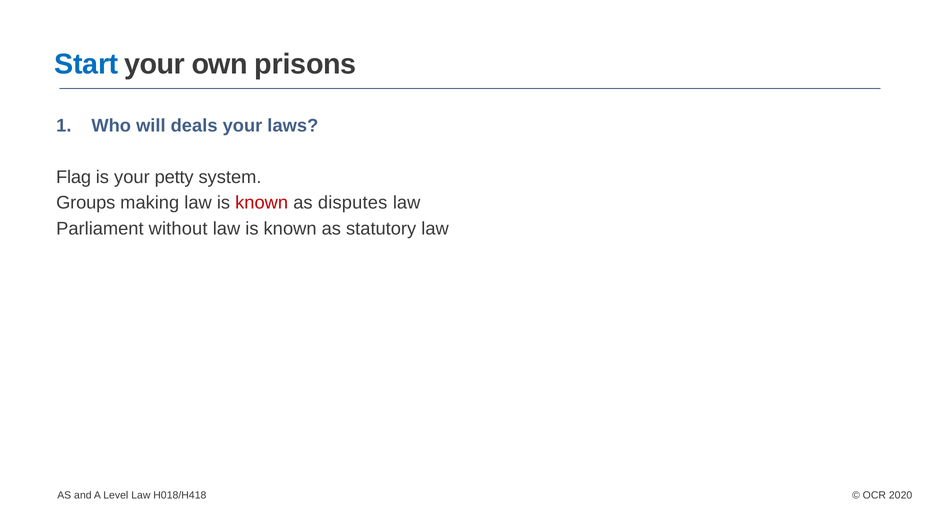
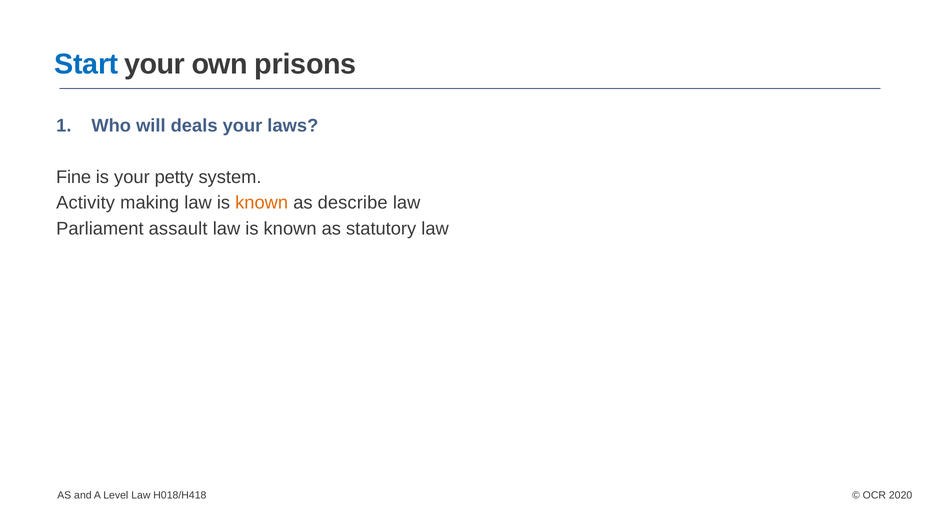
Flag: Flag -> Fine
Groups: Groups -> Activity
known at (262, 203) colour: red -> orange
disputes: disputes -> describe
without: without -> assault
